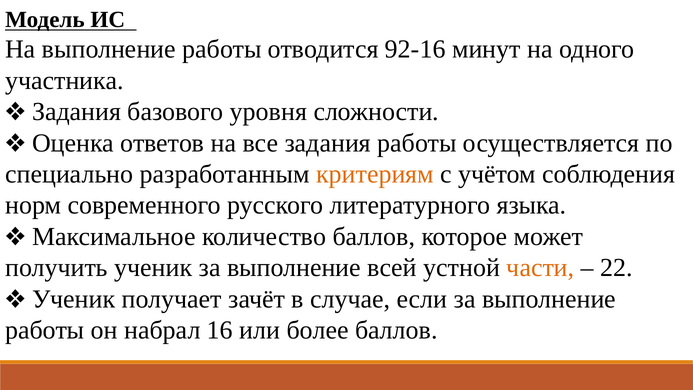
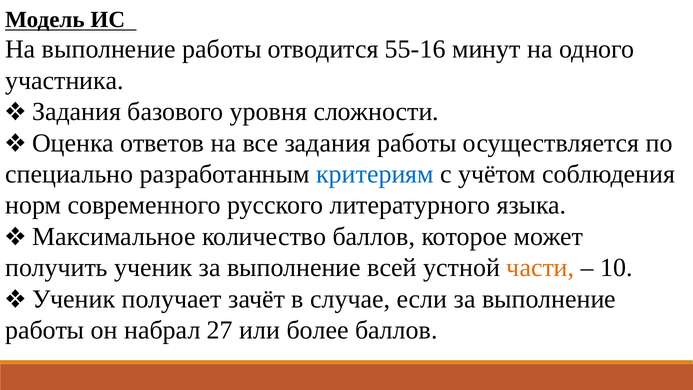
92-16: 92-16 -> 55-16
критериям colour: orange -> blue
22: 22 -> 10
16: 16 -> 27
